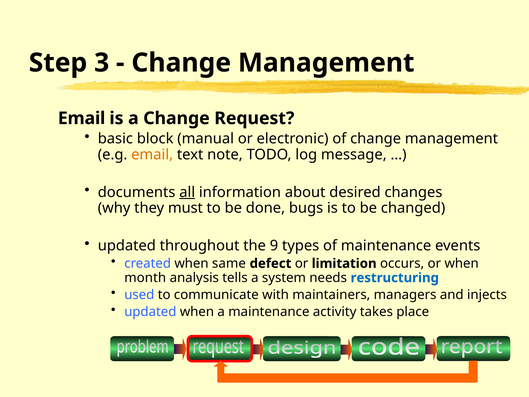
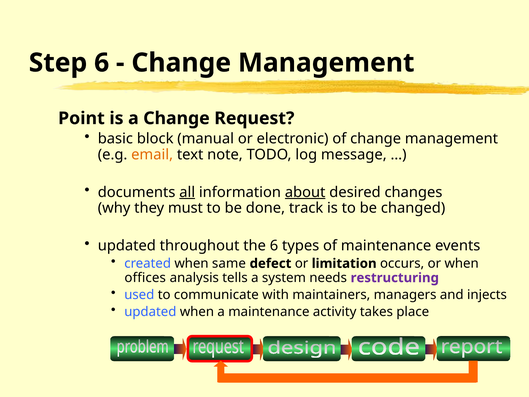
Step 3: 3 -> 6
Email at (82, 118): Email -> Point
about underline: none -> present
bugs: bugs -> track
the 9: 9 -> 6
month: month -> offices
restructuring colour: blue -> purple
